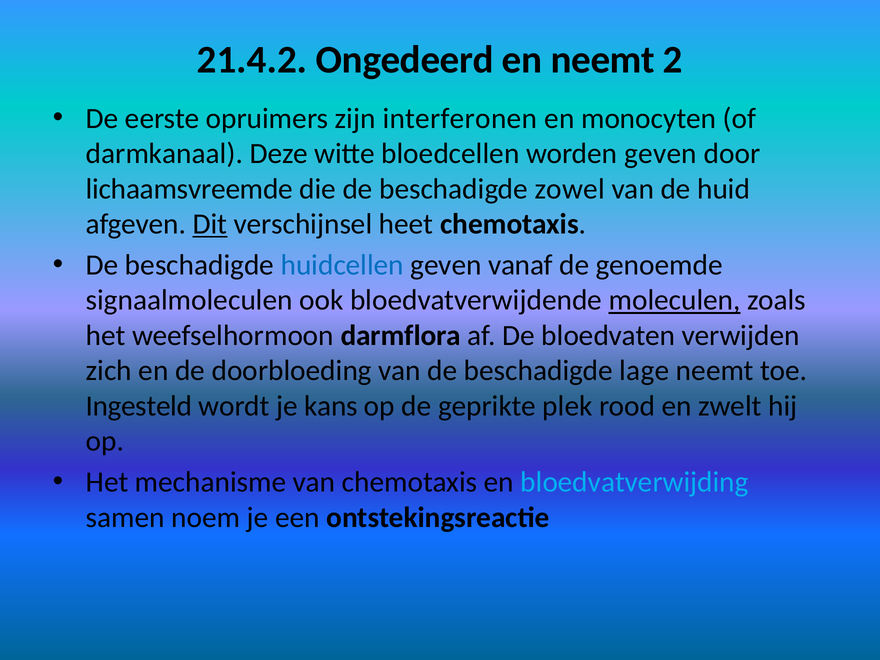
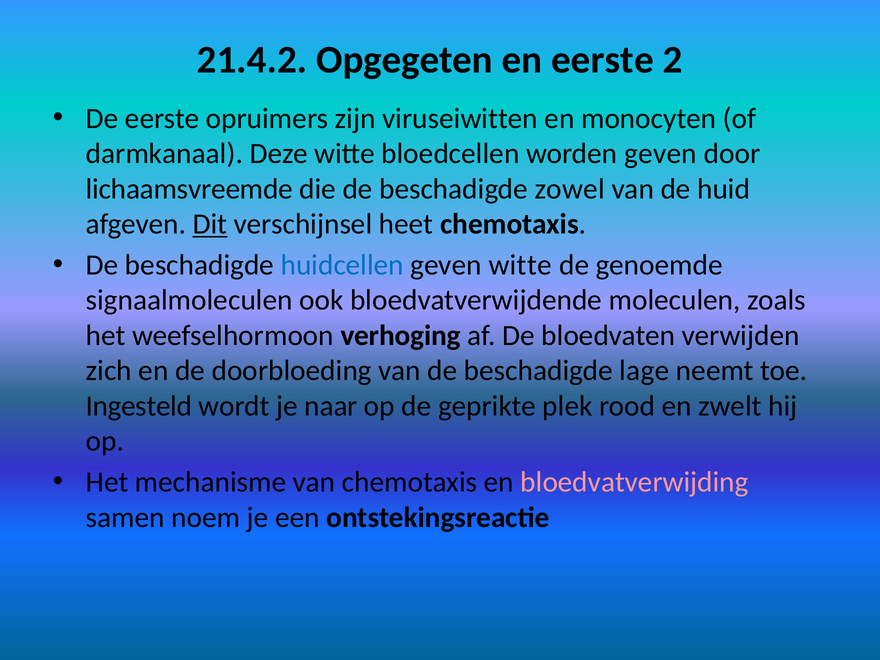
Ongedeerd: Ongedeerd -> Opgegeten
en neemt: neemt -> eerste
interferonen: interferonen -> viruseiwitten
geven vanaf: vanaf -> witte
moleculen underline: present -> none
darmflora: darmflora -> verhoging
kans: kans -> naar
bloedvatverwijding colour: light blue -> pink
